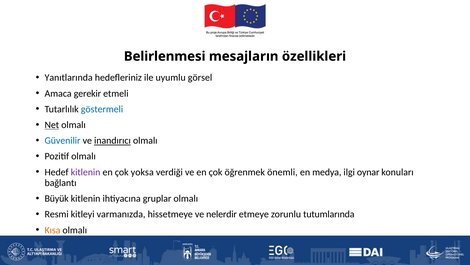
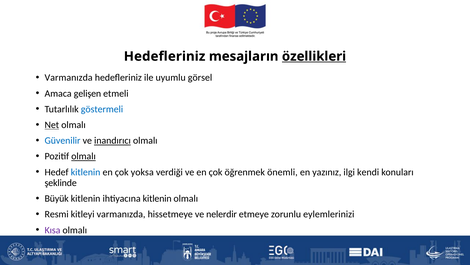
Belirlenmesi at (165, 56): Belirlenmesi -> Hedefleriniz
özellikleri underline: none -> present
Yanıtlarında at (69, 78): Yanıtlarında -> Varmanızda
gerekir: gerekir -> gelişen
olmalı at (84, 156) underline: none -> present
kitlenin at (86, 172) colour: purple -> blue
medya: medya -> yazınız
oynar: oynar -> kendi
bağlantı: bağlantı -> şeklinde
ihtiyacına gruplar: gruplar -> kitlenin
tutumlarında: tutumlarında -> eylemlerinizi
Kısa colour: orange -> purple
